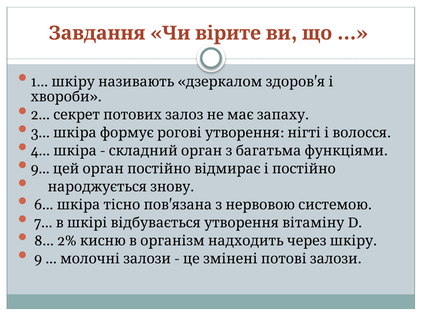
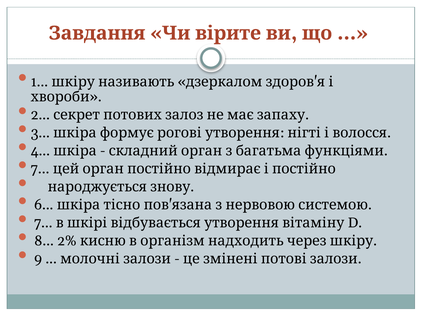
9 at (40, 169): 9 -> 7
